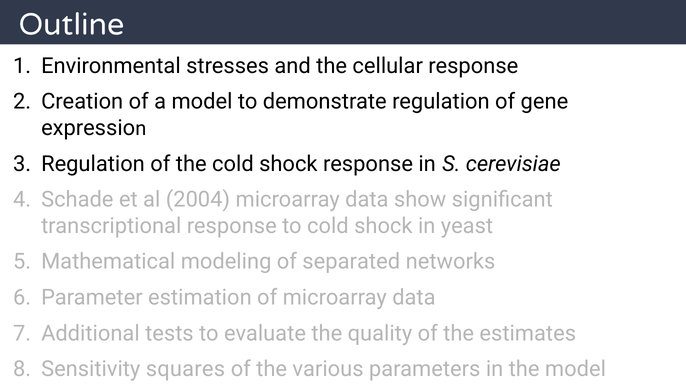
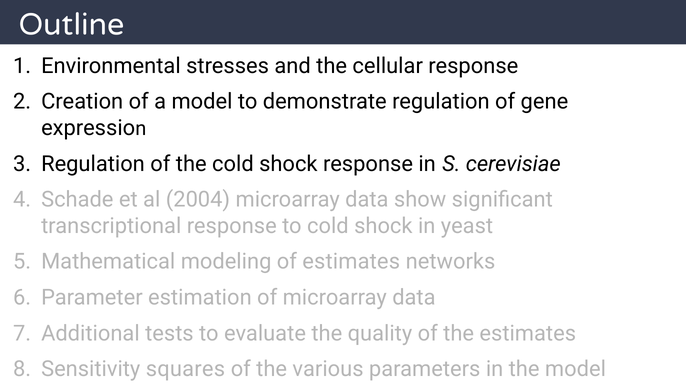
of separated: separated -> estimates
